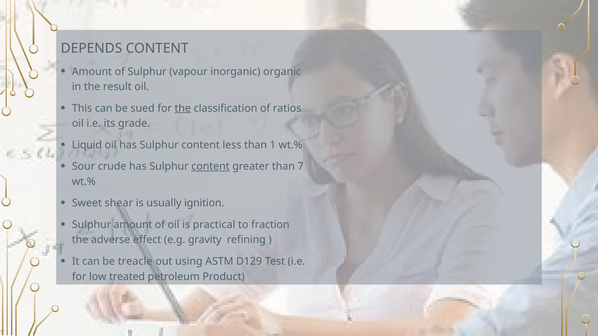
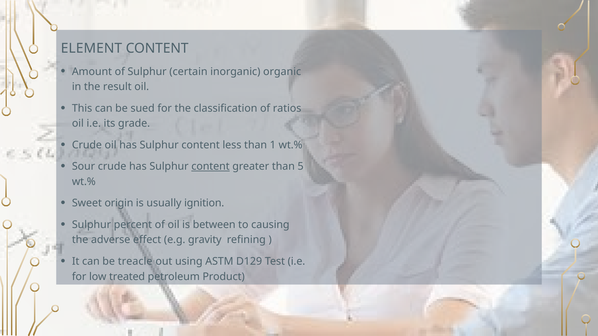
DEPENDS: DEPENDS -> ELEMENT
vapour: vapour -> certain
the at (183, 108) underline: present -> none
Liquid at (87, 145): Liquid -> Crude
7: 7 -> 5
shear: shear -> origin
Sulphur amount: amount -> percent
practical: practical -> between
fraction: fraction -> causing
